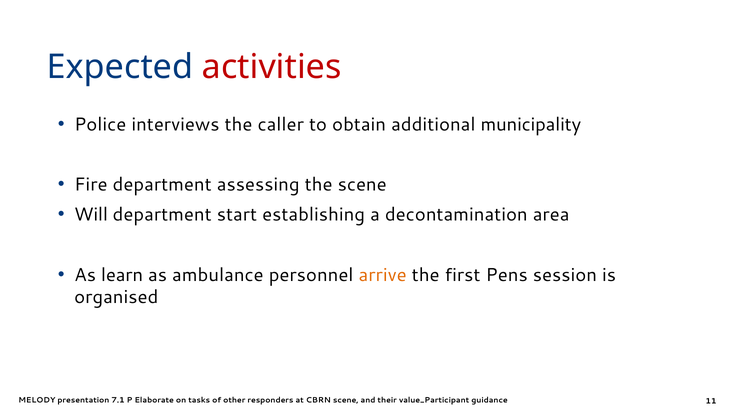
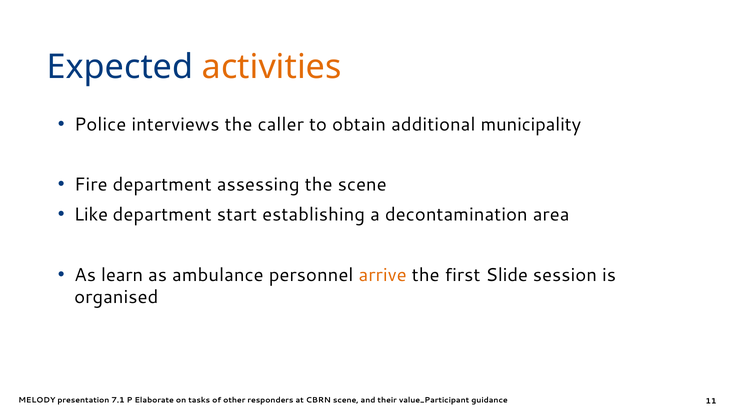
activities colour: red -> orange
Will: Will -> Like
Pens: Pens -> Slide
